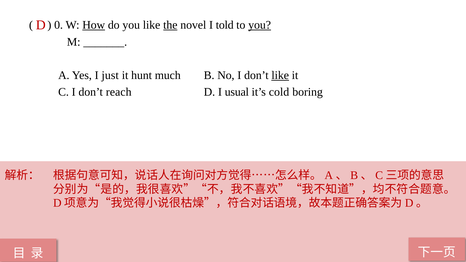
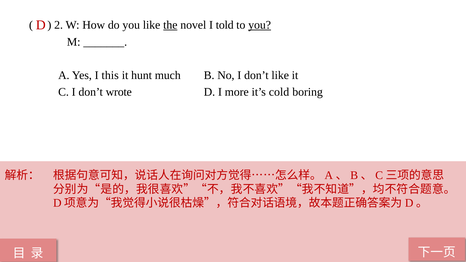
0: 0 -> 2
How underline: present -> none
just: just -> this
like at (280, 75) underline: present -> none
reach: reach -> wrote
usual: usual -> more
